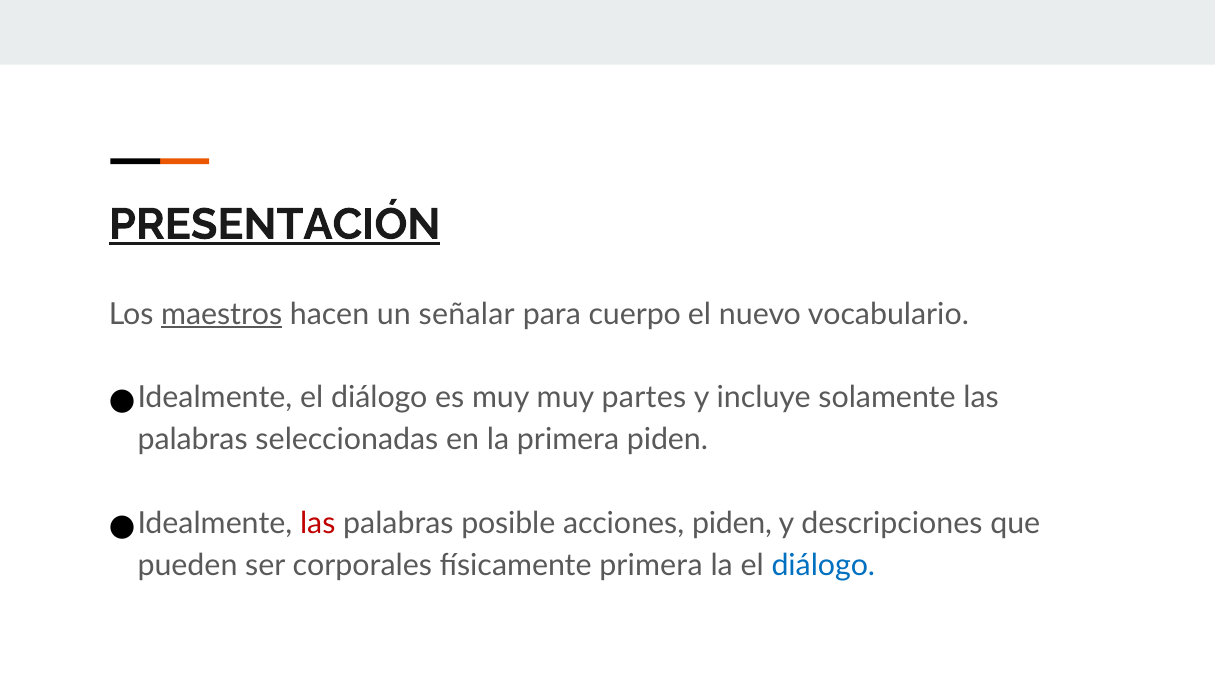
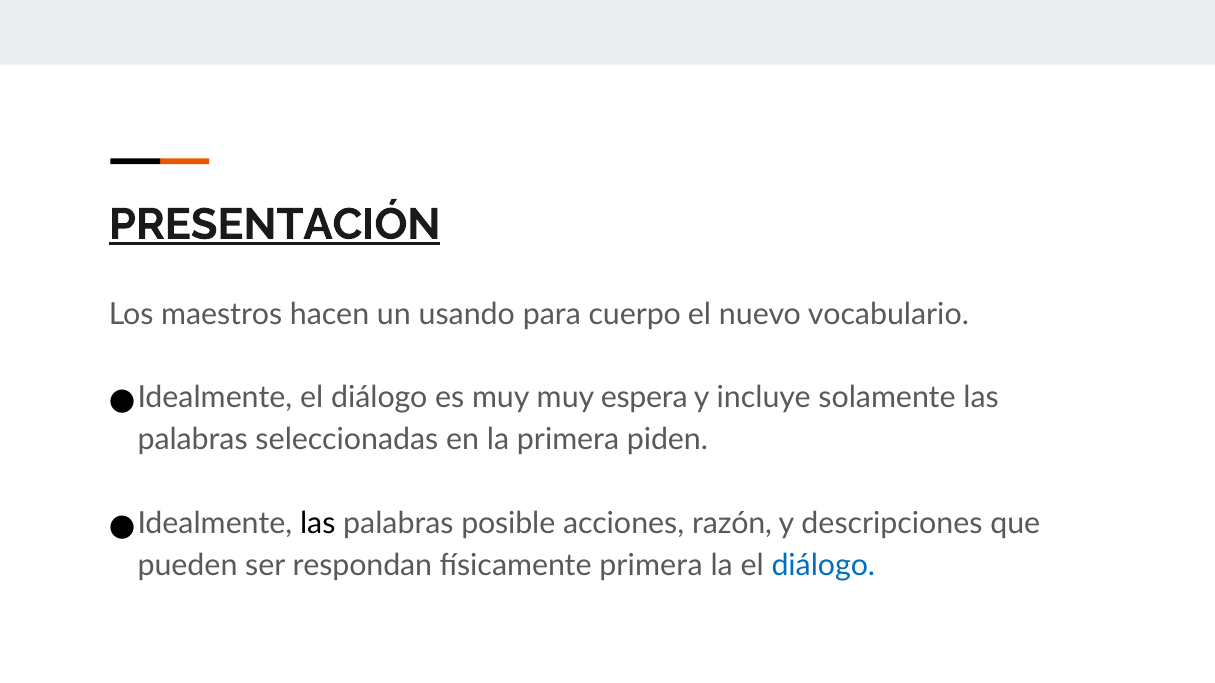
maestros underline: present -> none
señalar: señalar -> usando
partes: partes -> espera
las at (318, 524) colour: red -> black
acciones piden: piden -> razón
corporales: corporales -> respondan
